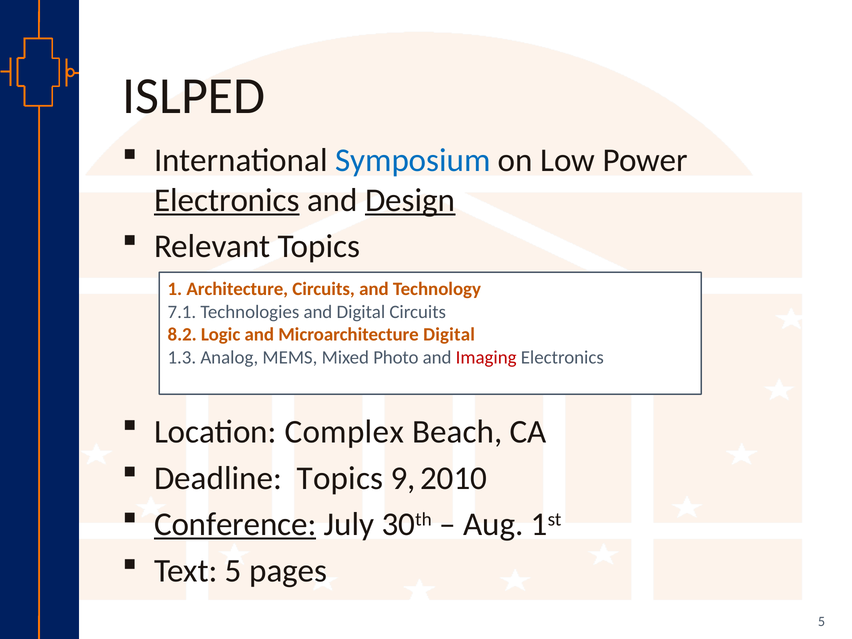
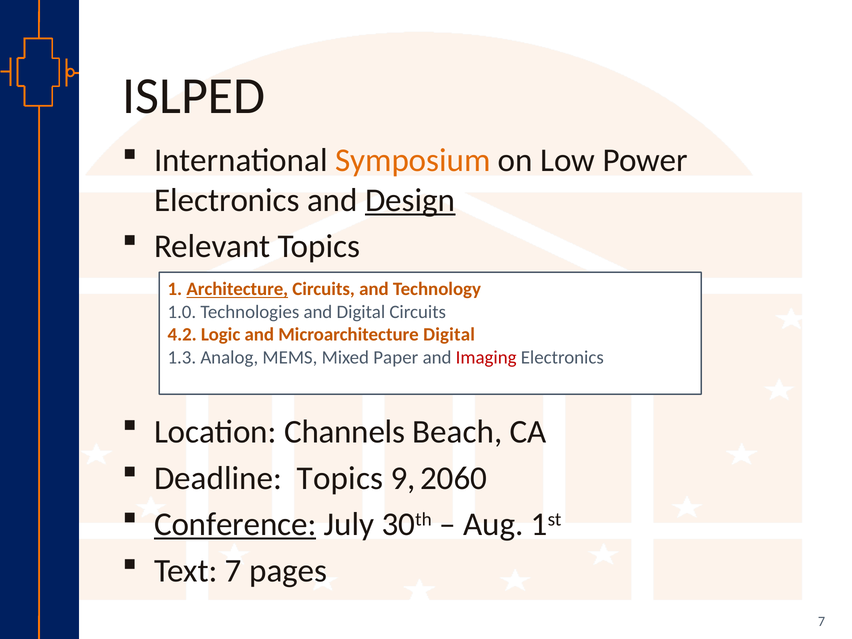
Symposium colour: blue -> orange
Electronics at (227, 200) underline: present -> none
Architecture underline: none -> present
7.1: 7.1 -> 1.0
8.2: 8.2 -> 4.2
Photo: Photo -> Paper
Complex: Complex -> Channels
2010: 2010 -> 2060
Text 5: 5 -> 7
5 at (822, 621): 5 -> 7
